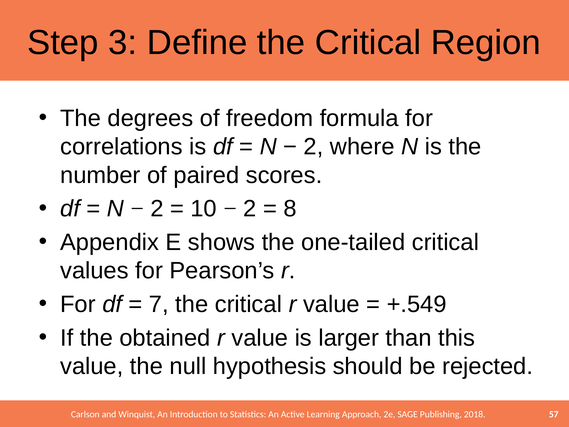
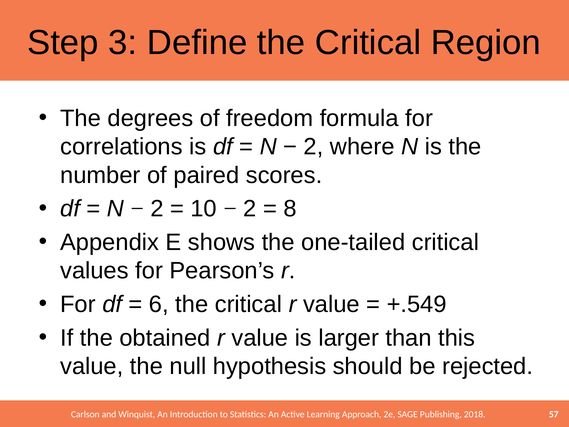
7: 7 -> 6
